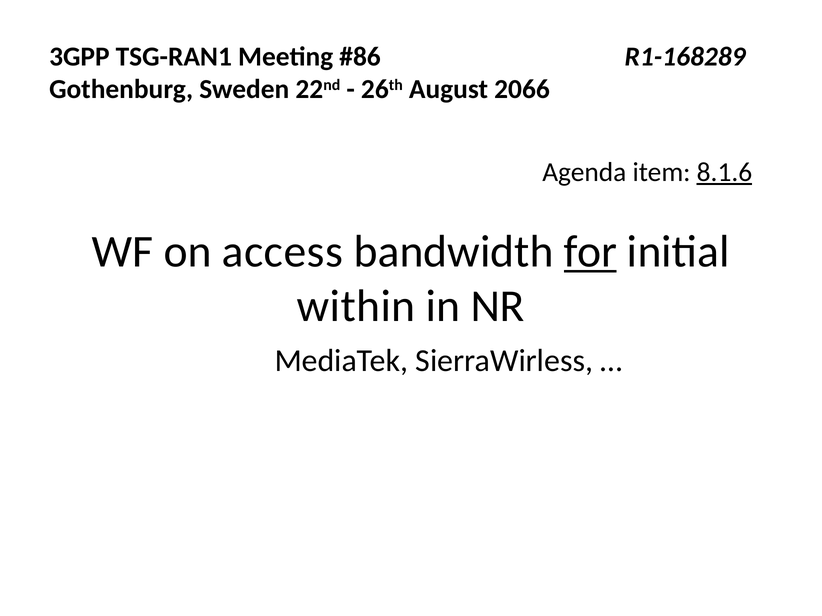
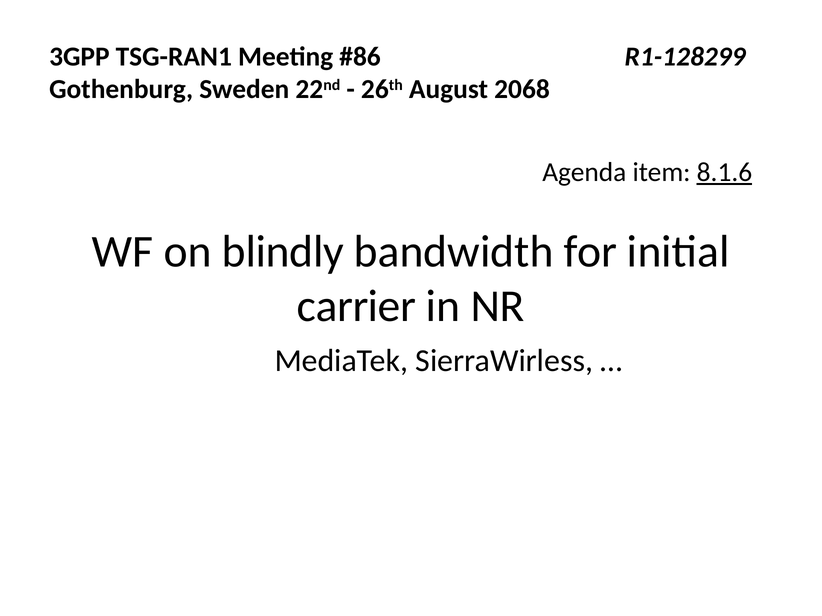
R1-168289: R1-168289 -> R1-128299
2066: 2066 -> 2068
access: access -> blindly
for underline: present -> none
within: within -> carrier
